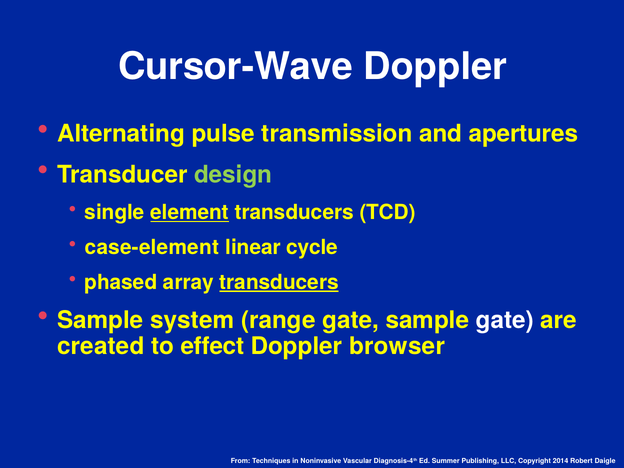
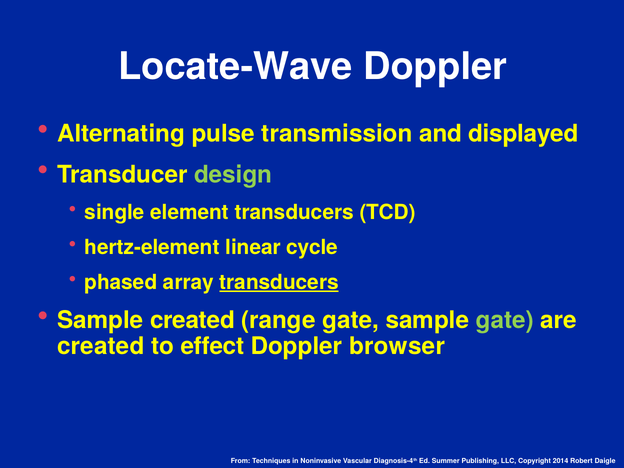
Cursor-Wave: Cursor-Wave -> Locate-Wave
apertures: apertures -> displayed
element underline: present -> none
case-element: case-element -> hertz-element
Sample system: system -> created
gate at (505, 320) colour: white -> light green
